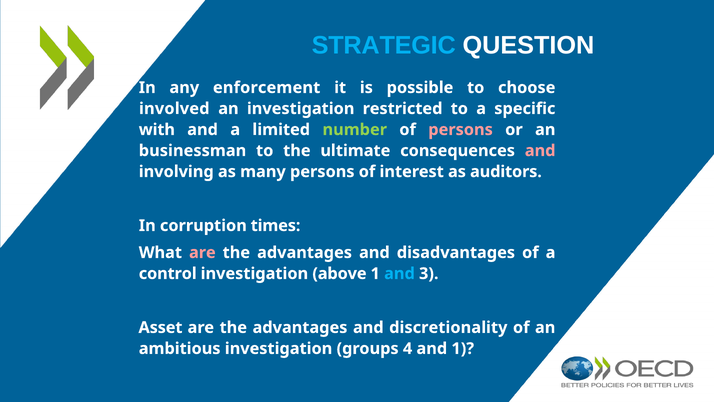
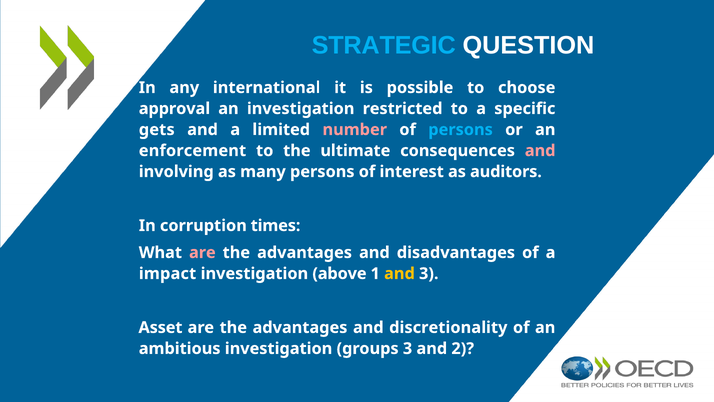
enforcement: enforcement -> international
involved: involved -> approval
with: with -> gets
number colour: light green -> pink
persons at (461, 130) colour: pink -> light blue
businessman: businessman -> enforcement
control: control -> impact
and at (399, 273) colour: light blue -> yellow
groups 4: 4 -> 3
and 1: 1 -> 2
